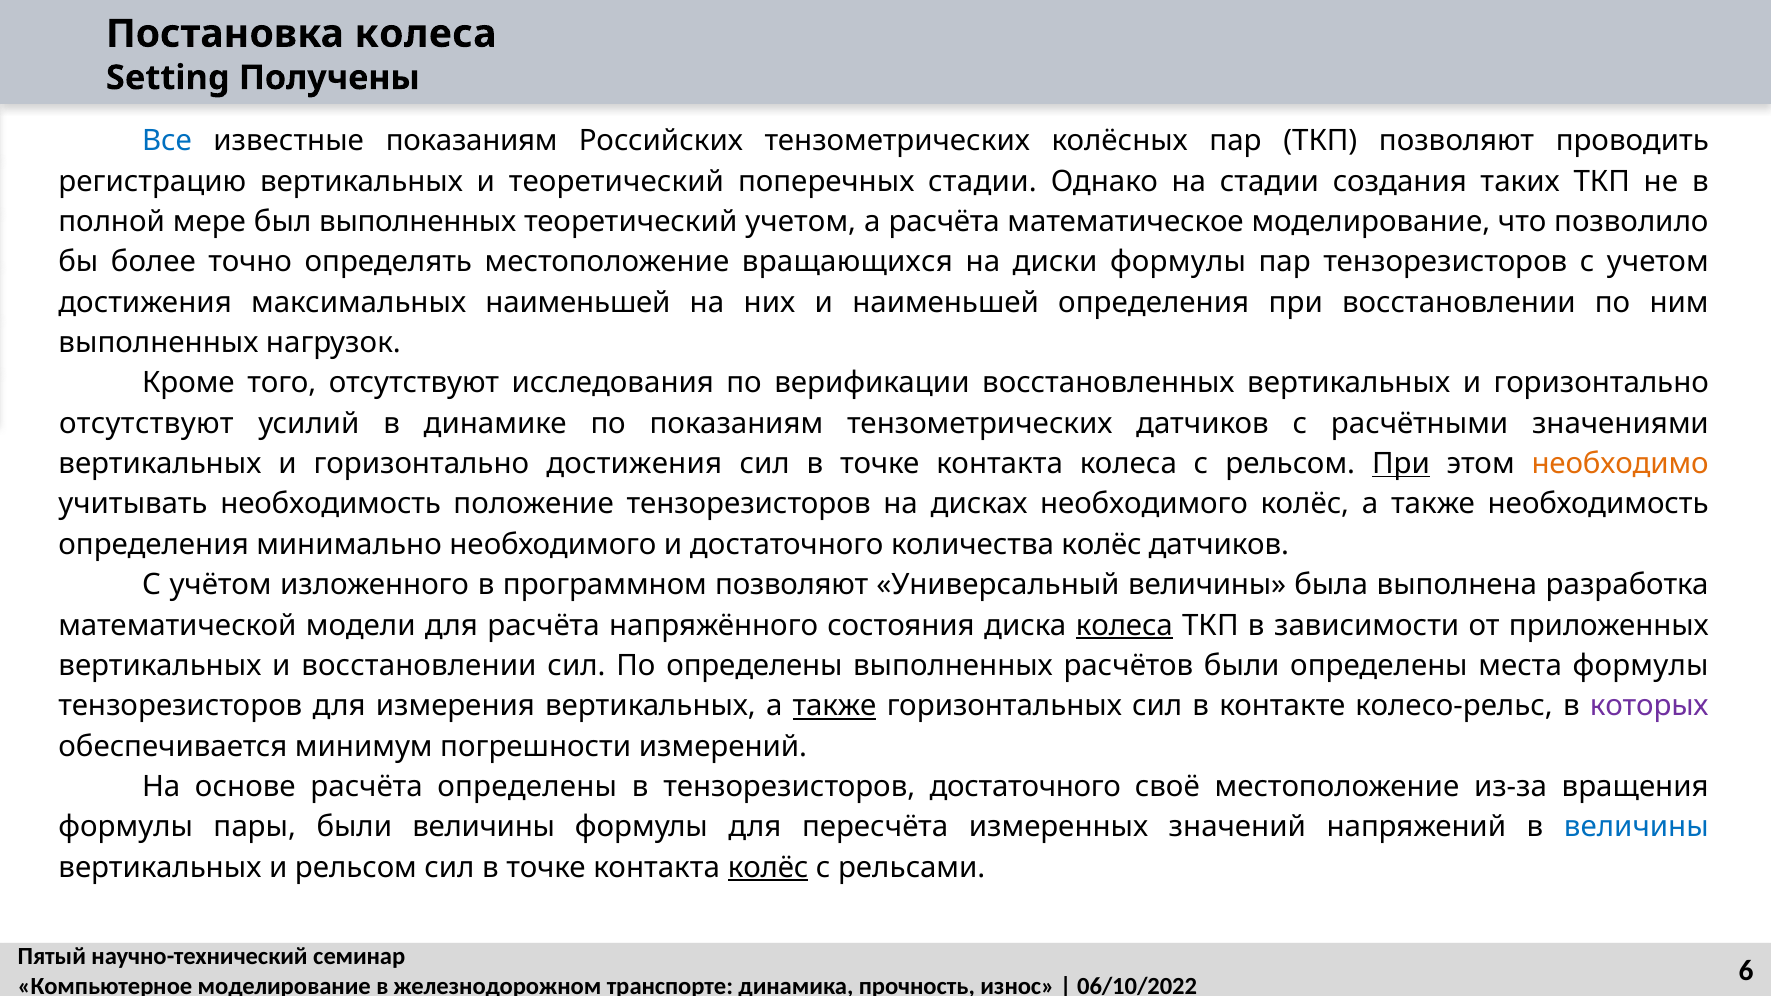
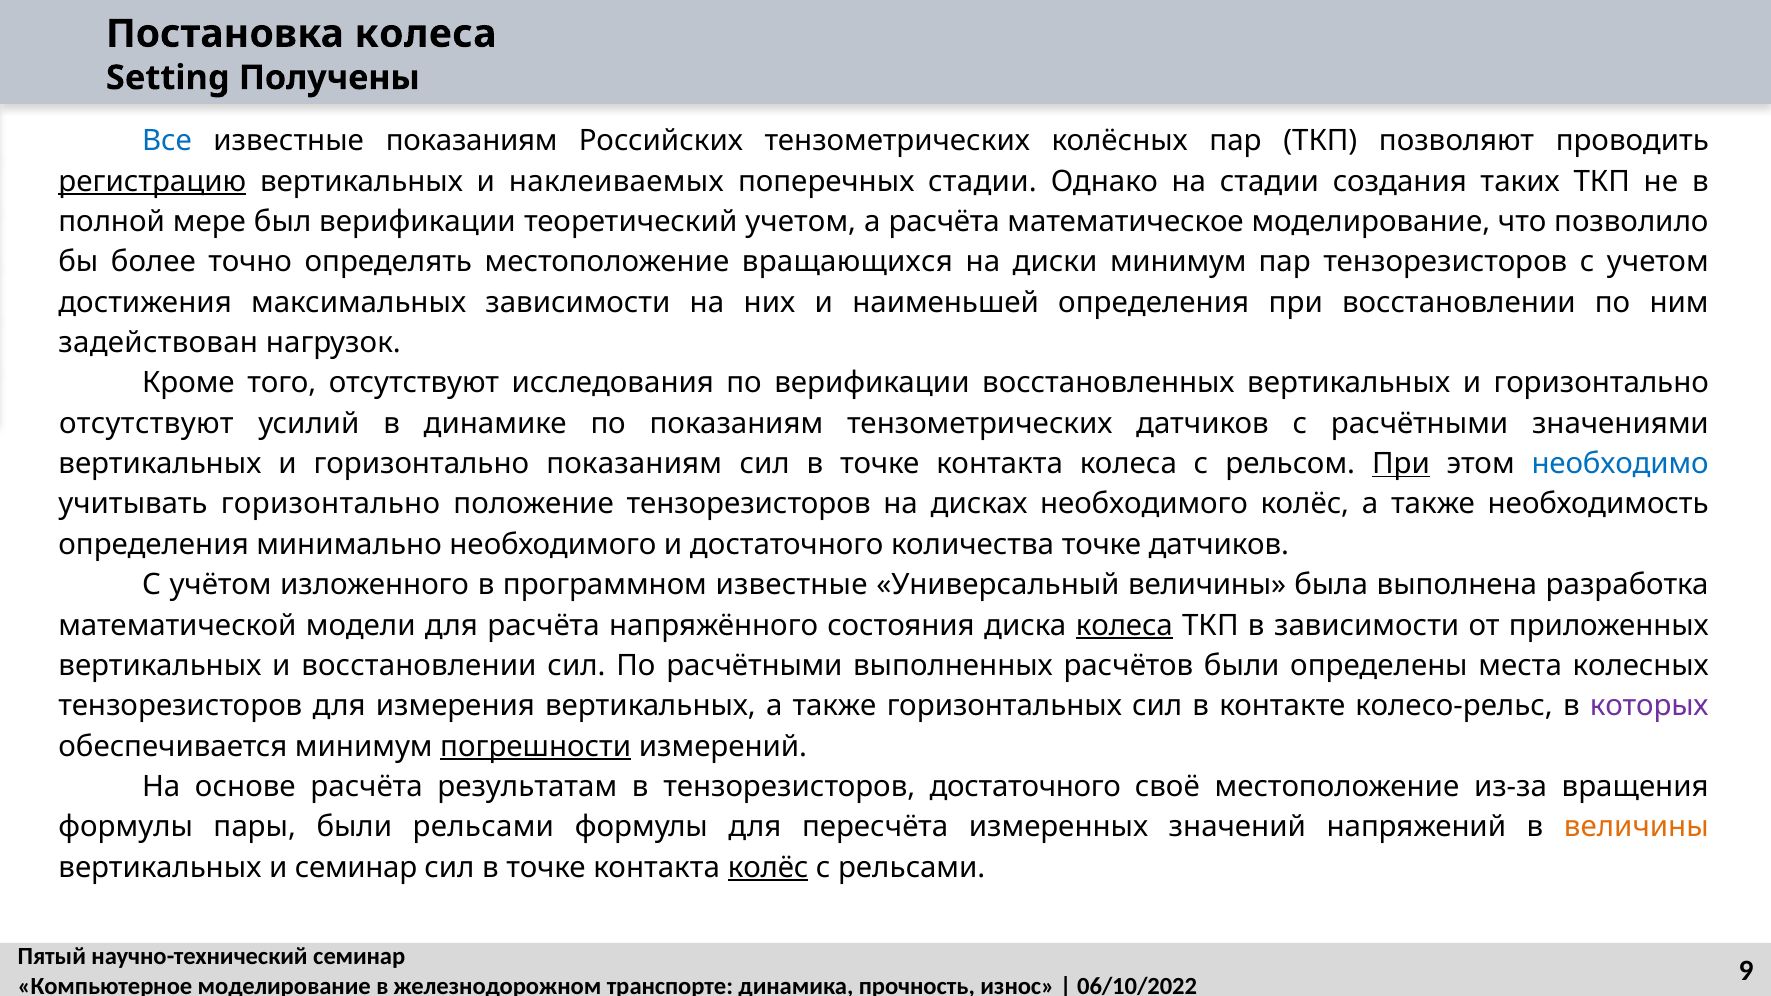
регистрацию underline: none -> present
и теоретический: теоретический -> наклеиваемых
был выполненных: выполненных -> верификации
диски формулы: формулы -> минимум
максимальных наименьшей: наименьшей -> зависимости
выполненных at (158, 343): выполненных -> задействован
горизонтально достижения: достижения -> показаниям
необходимо colour: orange -> blue
учитывать необходимость: необходимость -> горизонтально
количества колёс: колёс -> точке
программном позволяют: позволяют -> известные
По определены: определены -> расчётными
места формулы: формулы -> колесных
также at (834, 706) underline: present -> none
погрешности underline: none -> present
расчёта определены: определены -> результатам
были величины: величины -> рельсами
величины at (1636, 827) colour: blue -> orange
и рельсом: рельсом -> семинар
6: 6 -> 9
